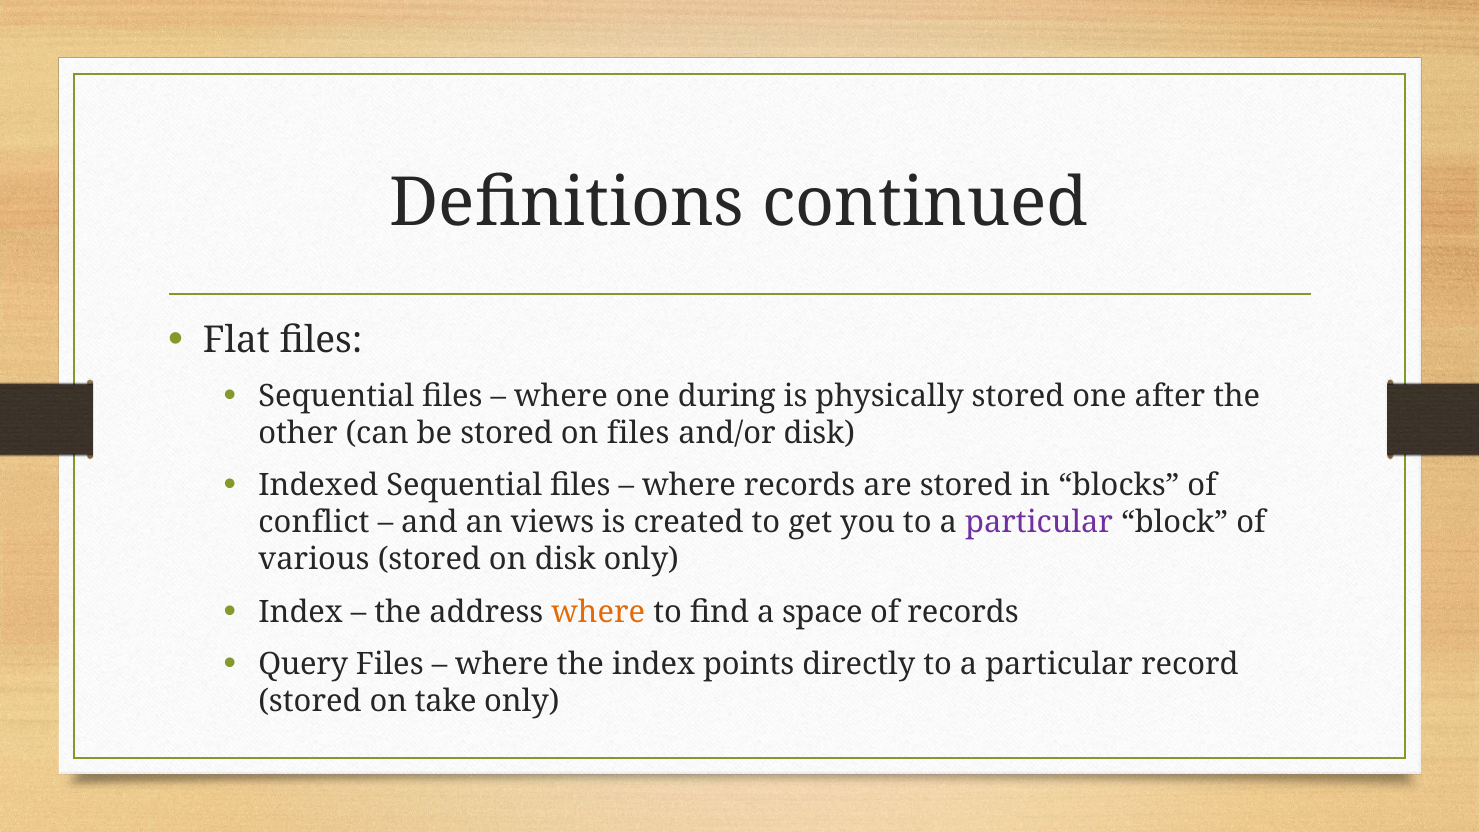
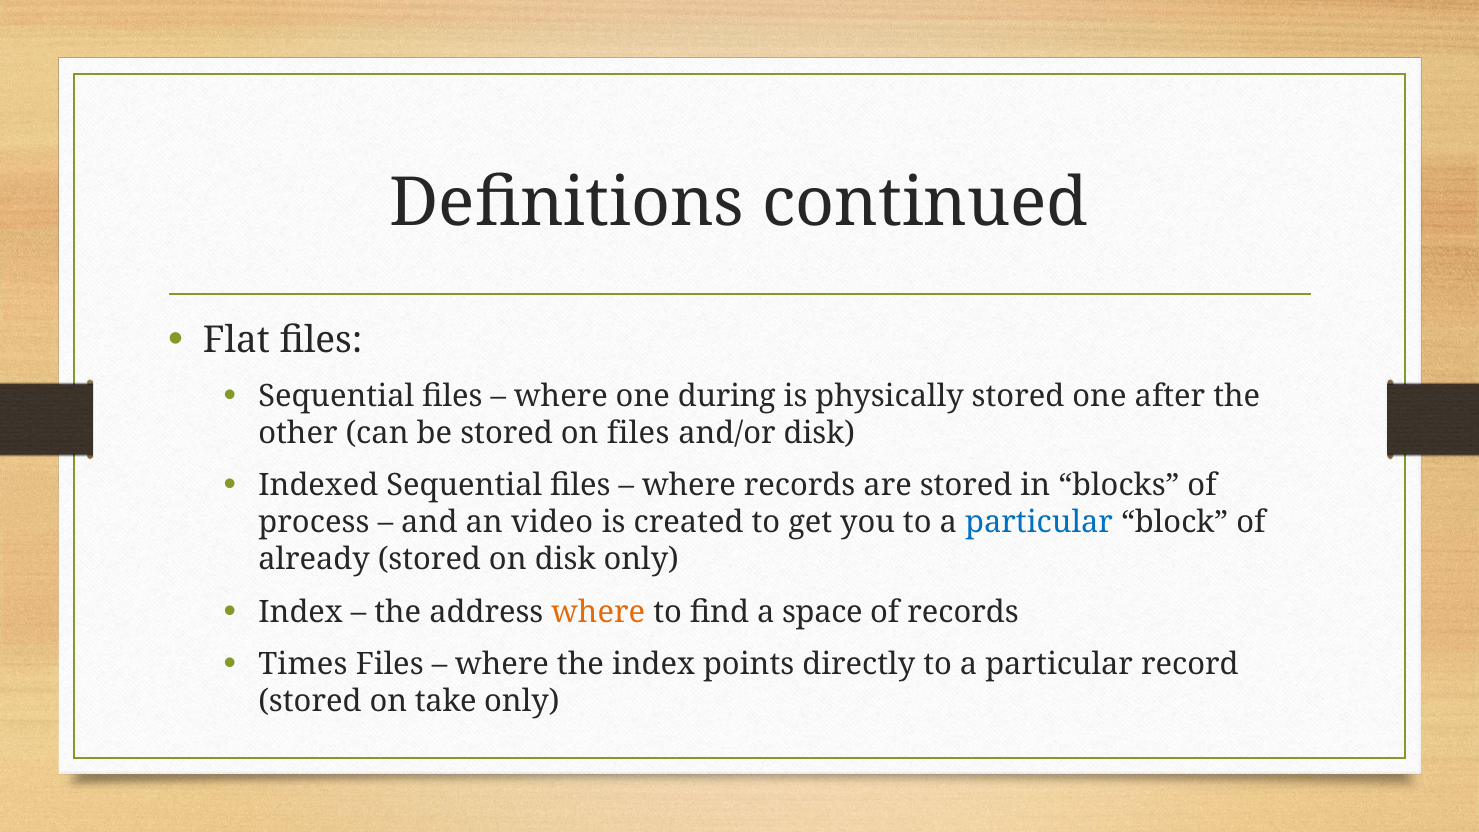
conflict: conflict -> process
views: views -> video
particular at (1039, 523) colour: purple -> blue
various: various -> already
Query: Query -> Times
